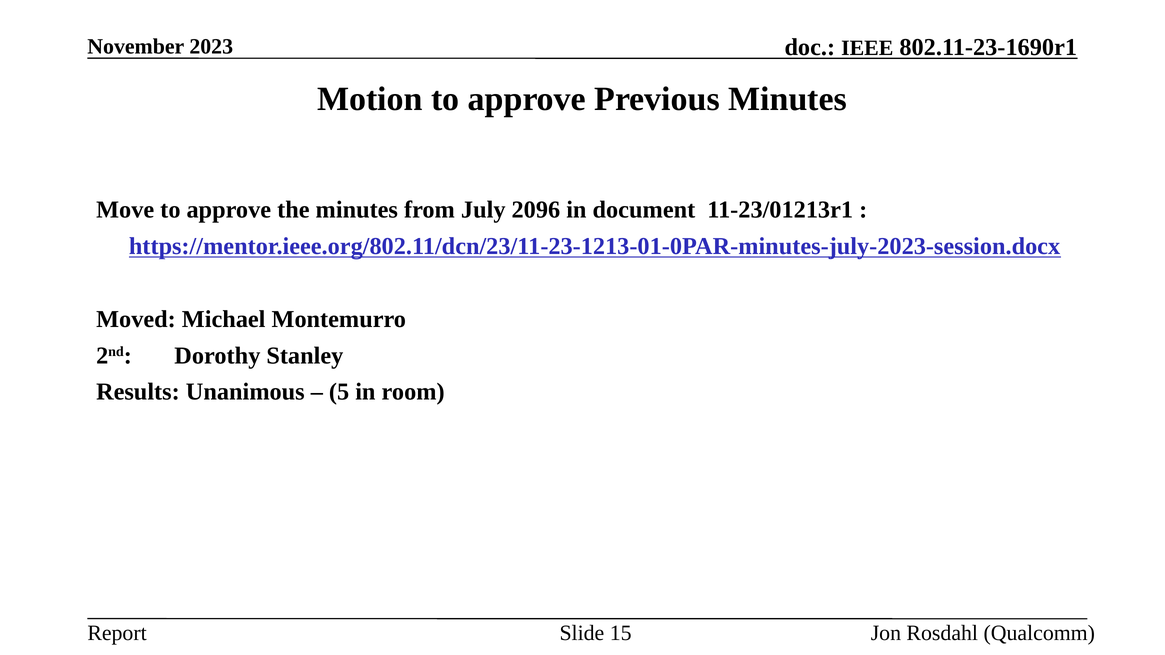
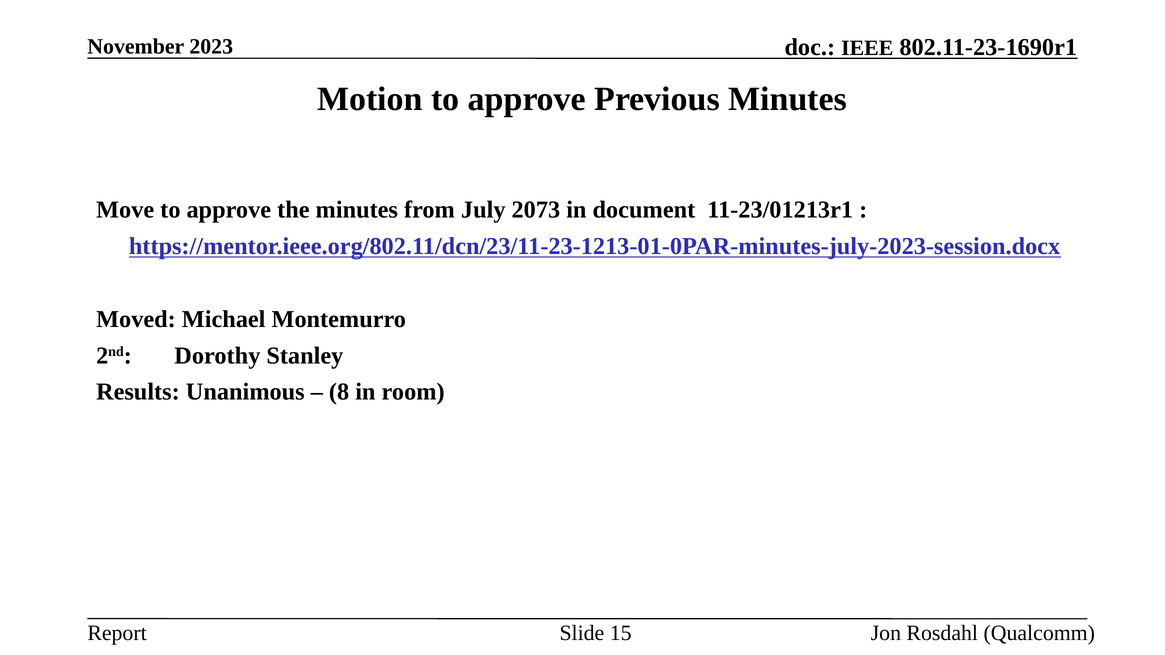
2096: 2096 -> 2073
5: 5 -> 8
